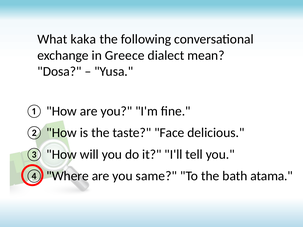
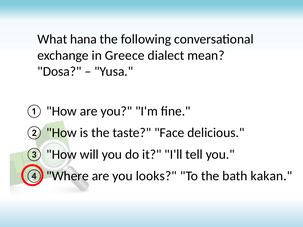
kaka: kaka -> hana
same: same -> looks
atama: atama -> kakan
